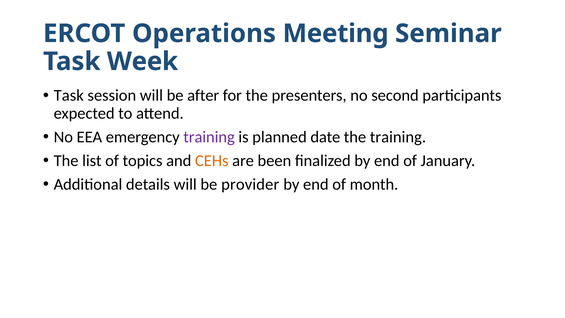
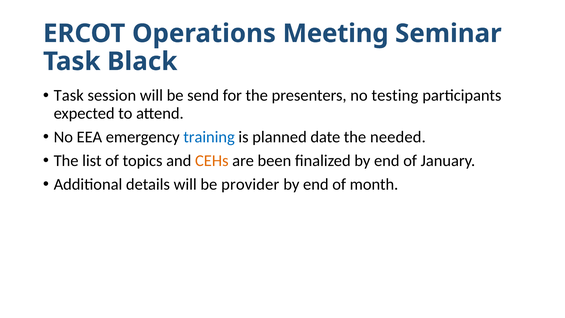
Week: Week -> Black
after: after -> send
second: second -> testing
training at (209, 137) colour: purple -> blue
the training: training -> needed
